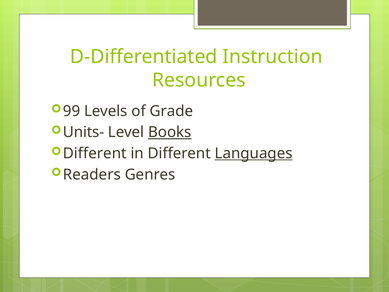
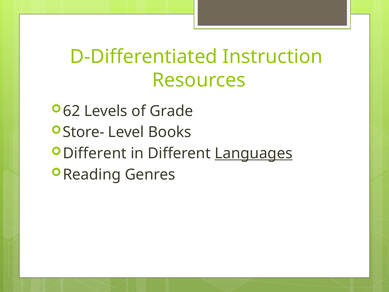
99: 99 -> 62
Units-: Units- -> Store-
Books underline: present -> none
Readers: Readers -> Reading
